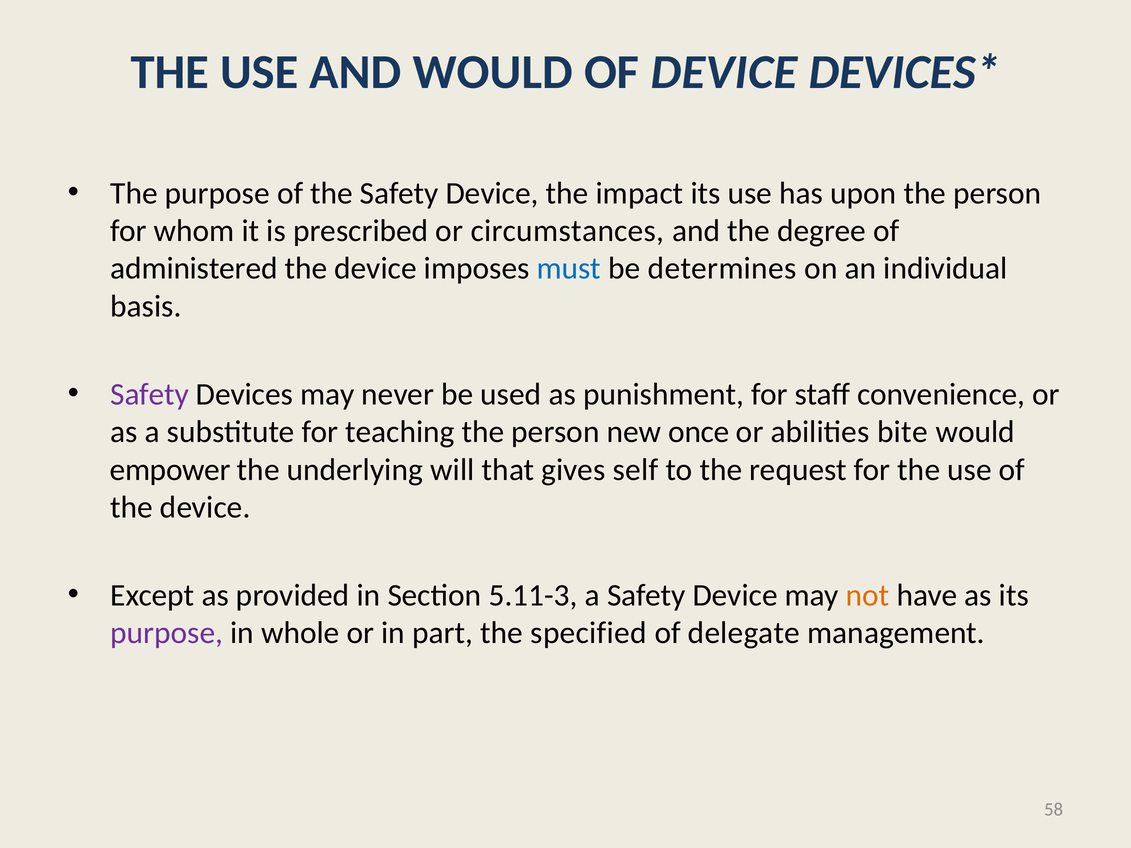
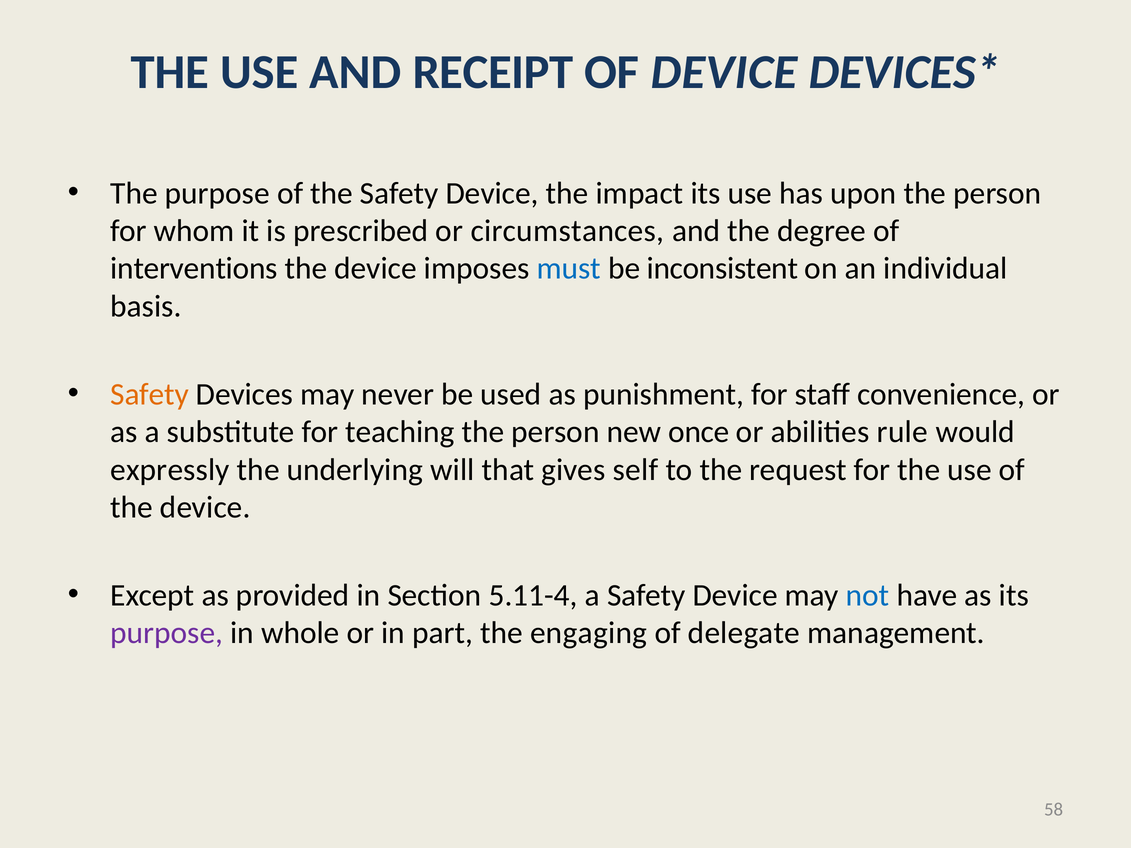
AND WOULD: WOULD -> RECEIPT
administered: administered -> interventions
determines: determines -> inconsistent
Safety at (150, 394) colour: purple -> orange
bite: bite -> rule
empower: empower -> expressly
5.11-3: 5.11-3 -> 5.11-4
not colour: orange -> blue
specified: specified -> engaging
